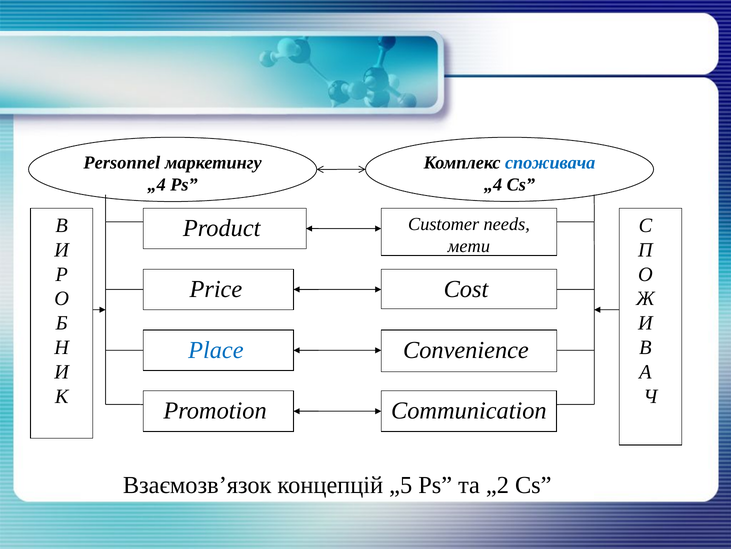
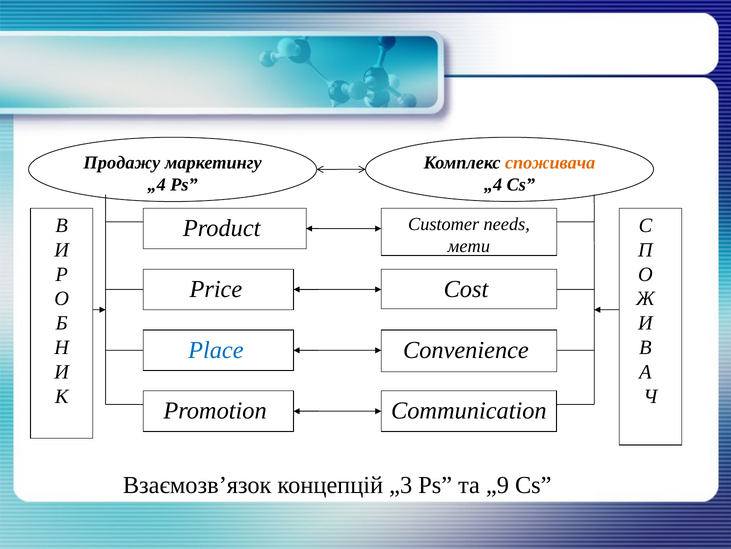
Рersonnel: Рersonnel -> Продажу
споживача colour: blue -> orange
„5: „5 -> „3
„2: „2 -> „9
